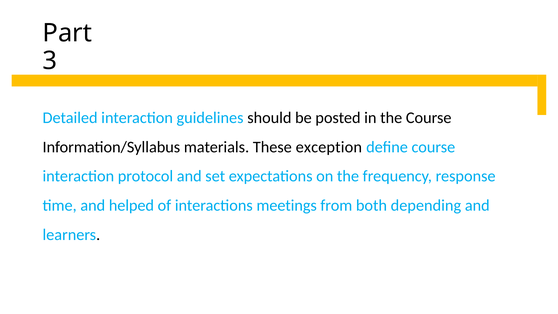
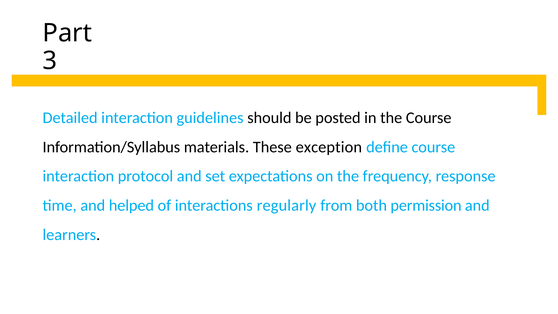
meetings: meetings -> regularly
depending: depending -> permission
